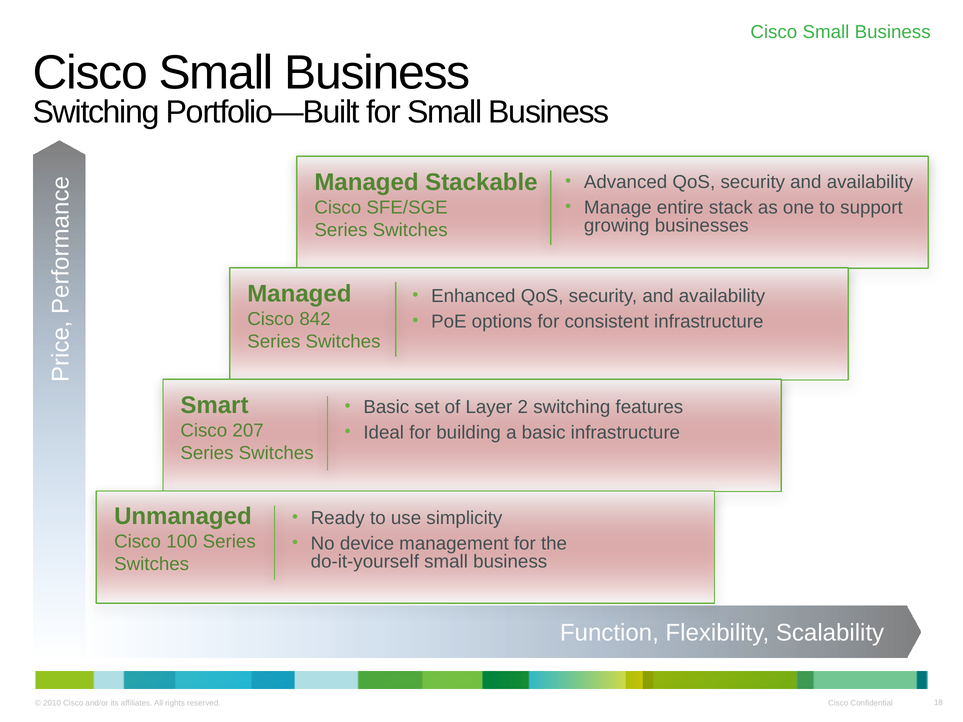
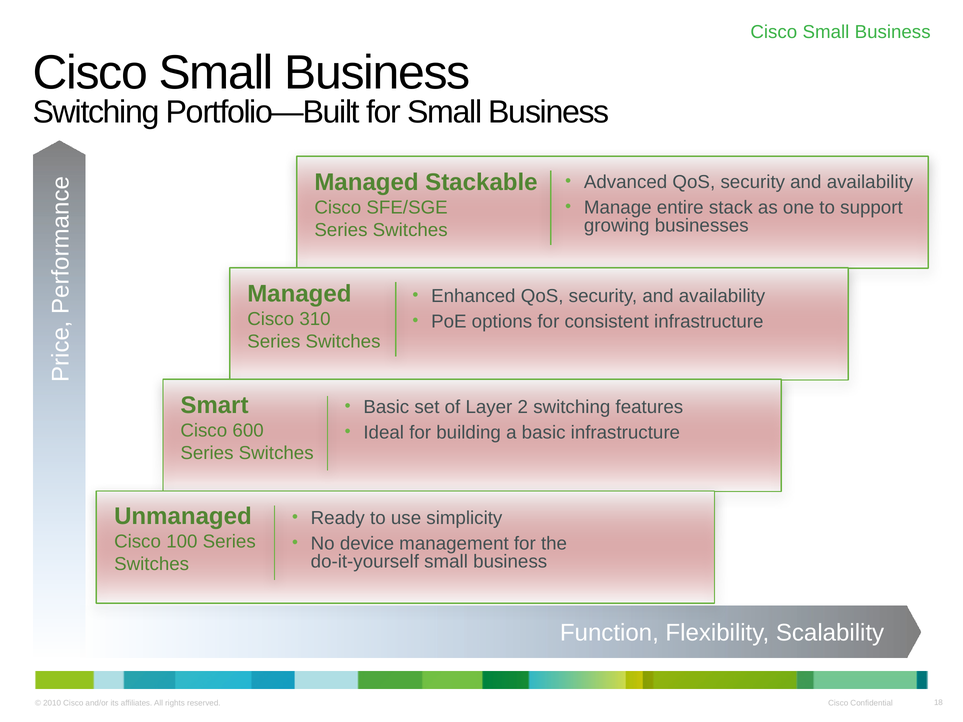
842: 842 -> 310
207: 207 -> 600
